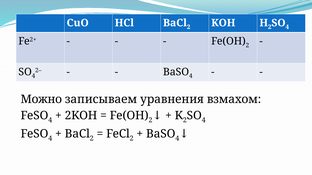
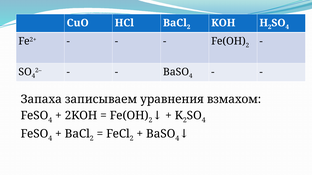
Можно: Можно -> Запаха
